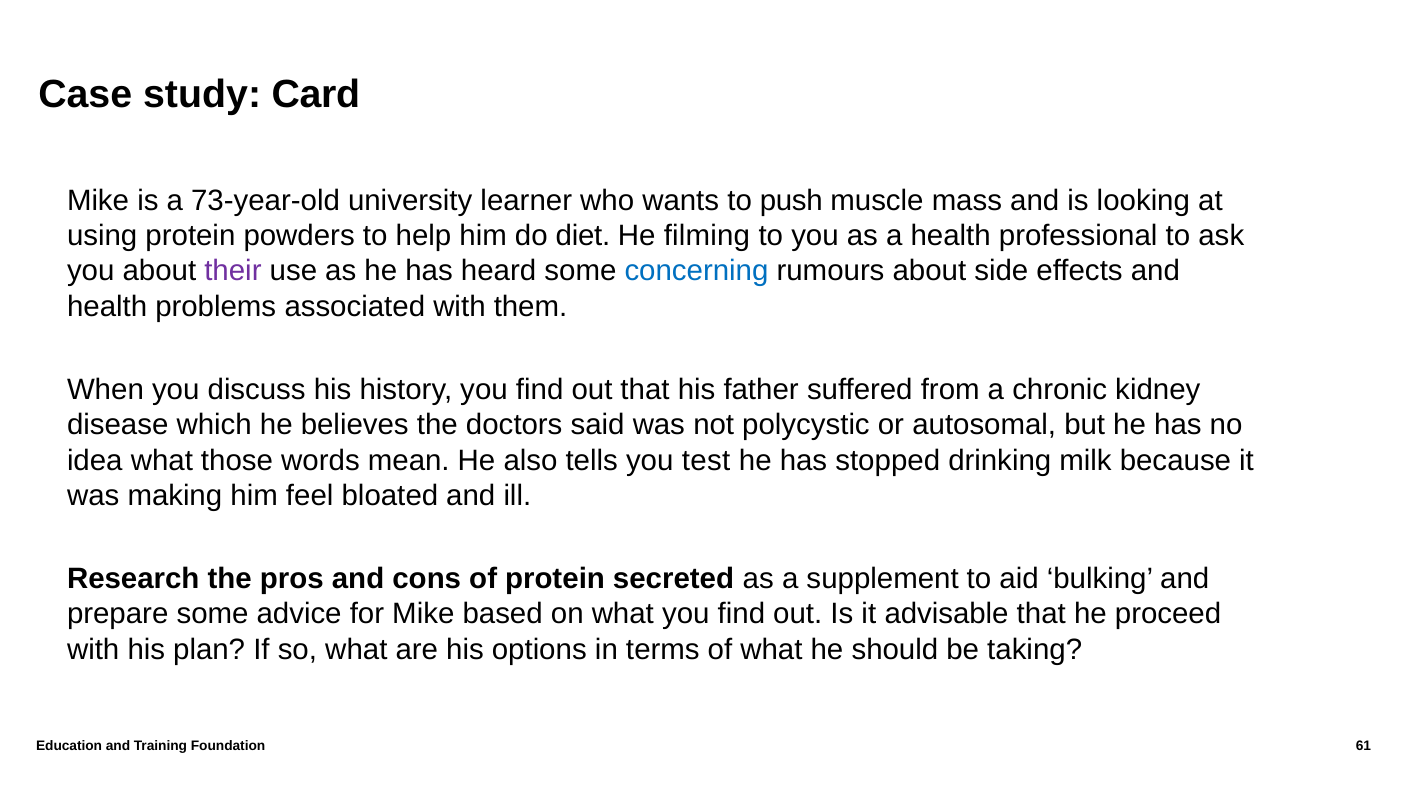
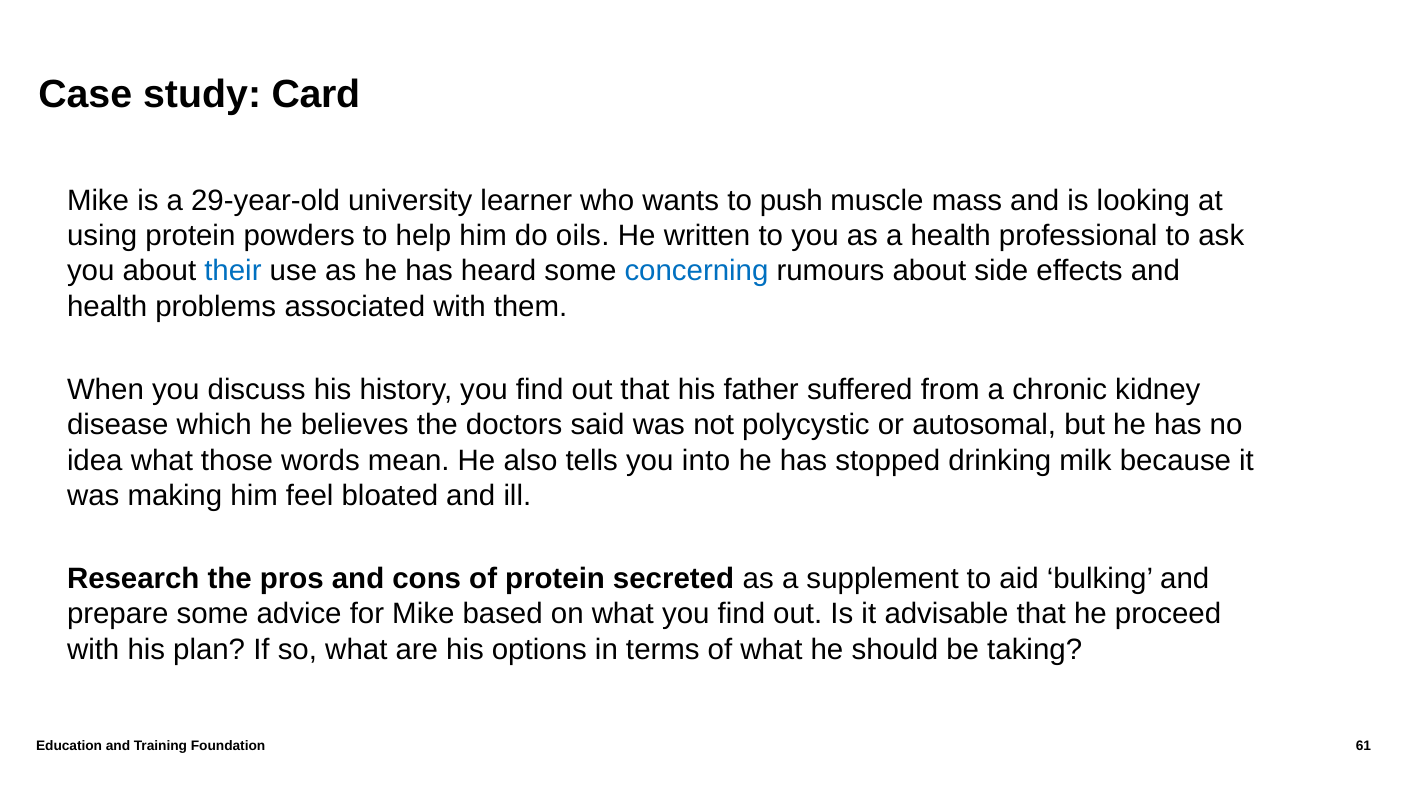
73-year-old: 73-year-old -> 29-year-old
diet: diet -> oils
filming: filming -> written
their colour: purple -> blue
test: test -> into
